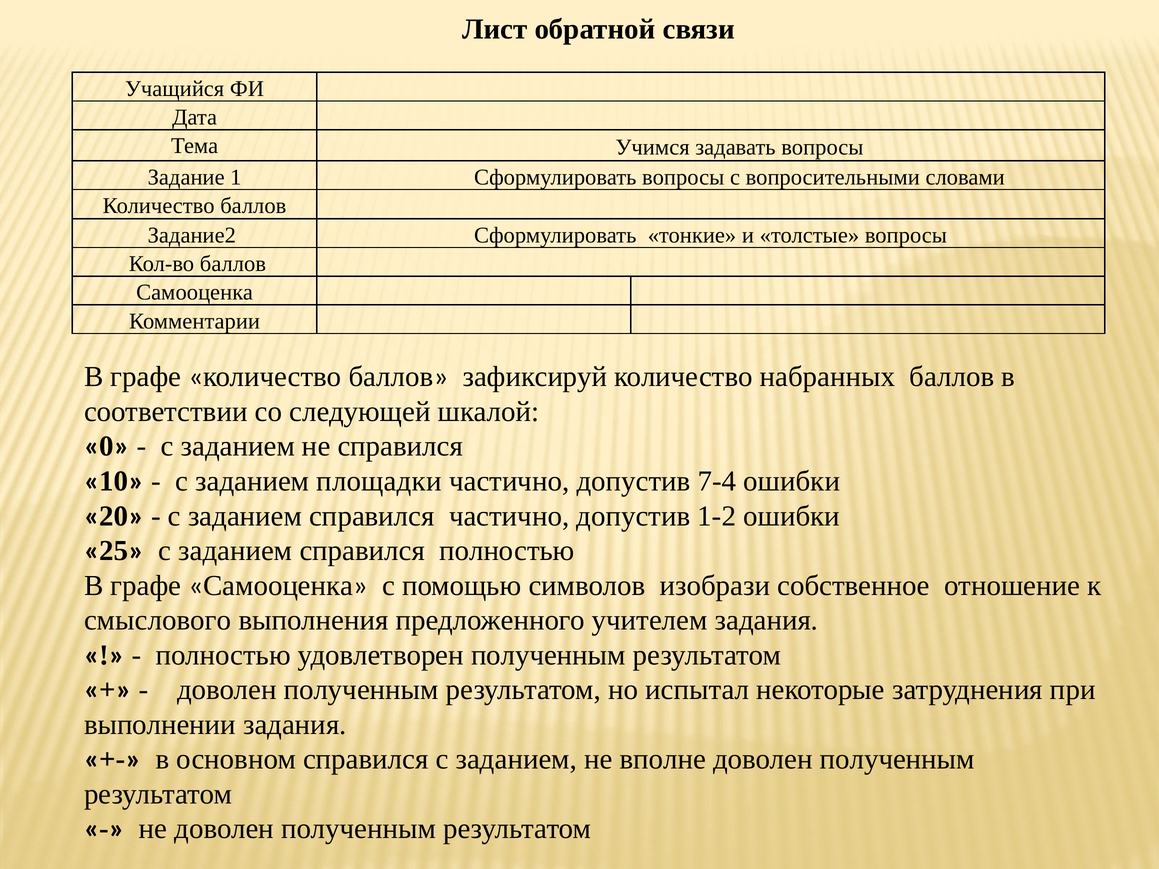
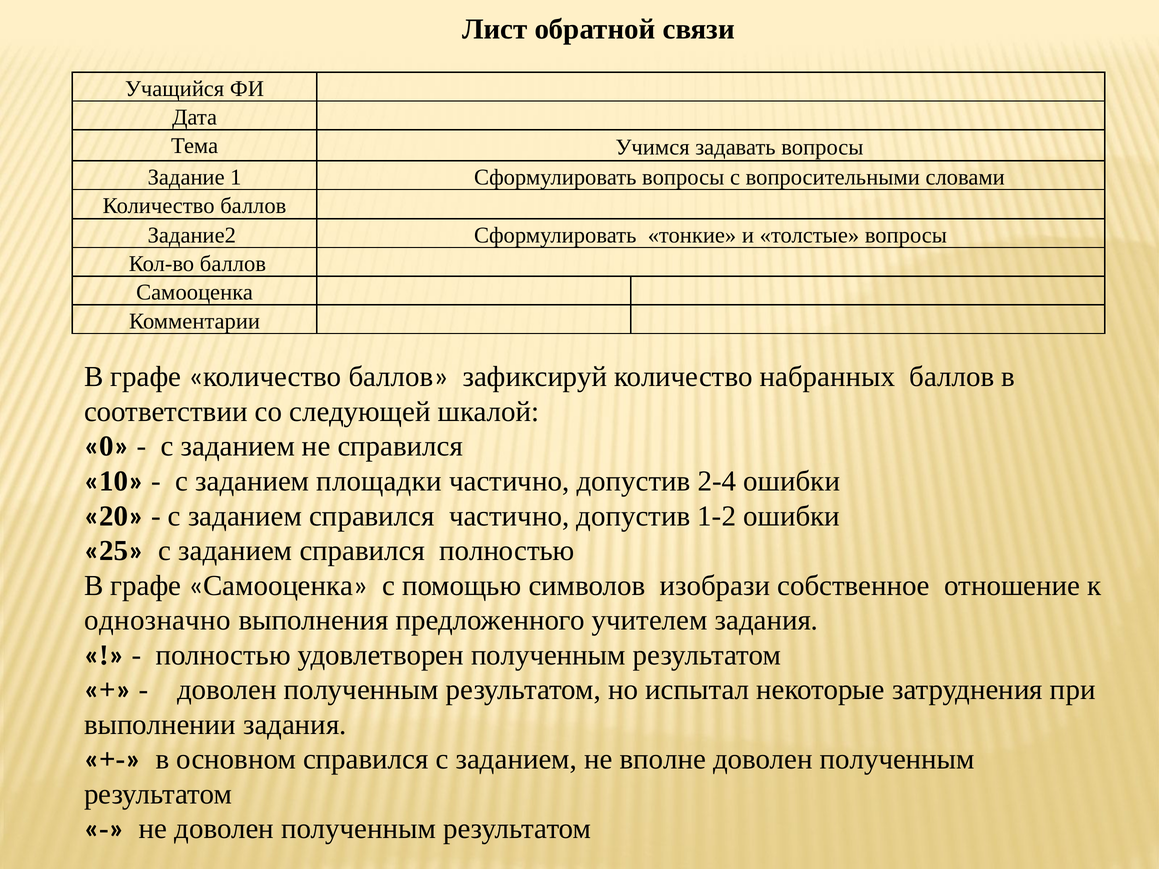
7-4: 7-4 -> 2-4
смыслового: смыслового -> однозначно
